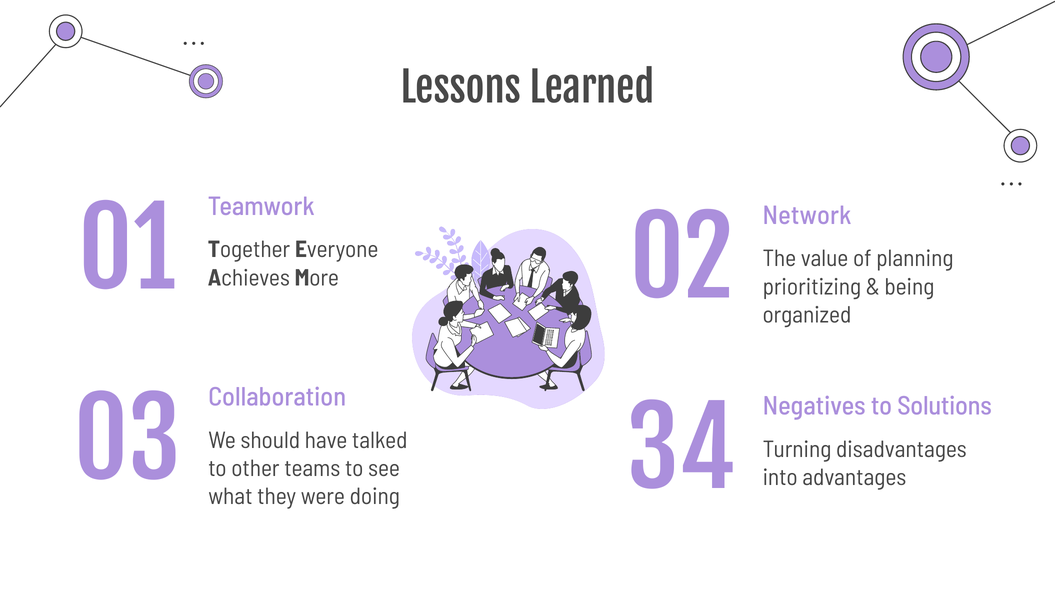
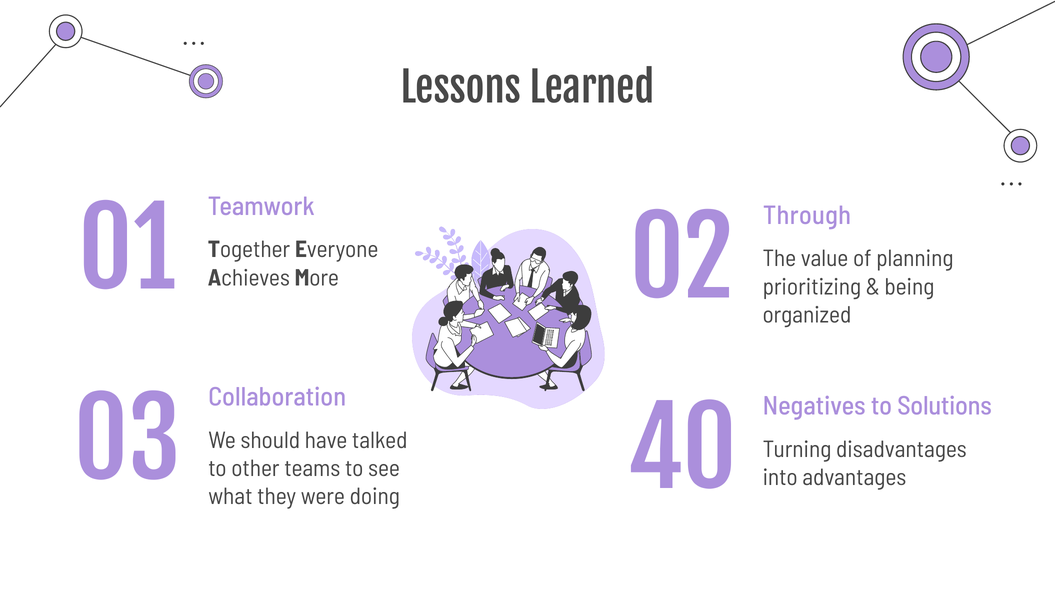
Network: Network -> Through
34: 34 -> 40
